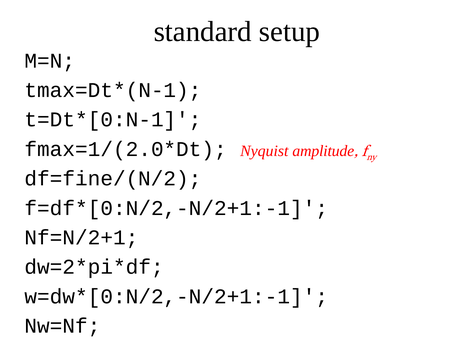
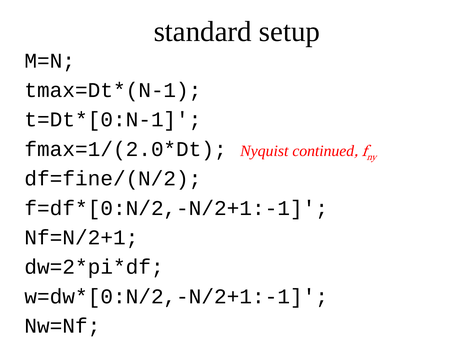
amplitude: amplitude -> continued
